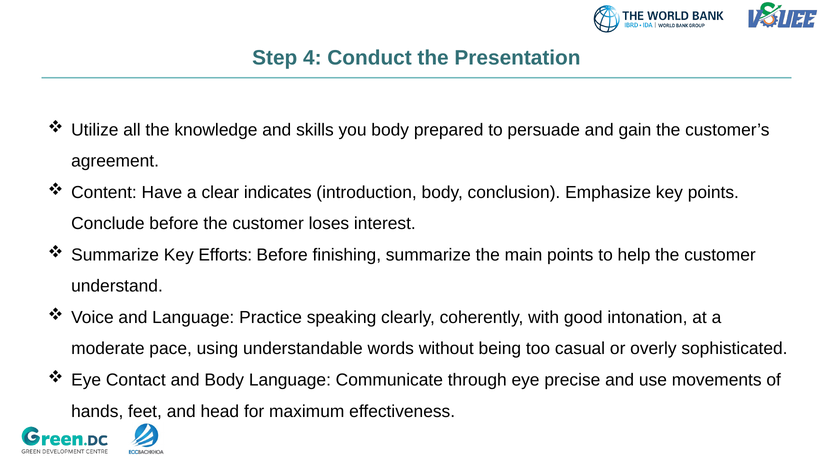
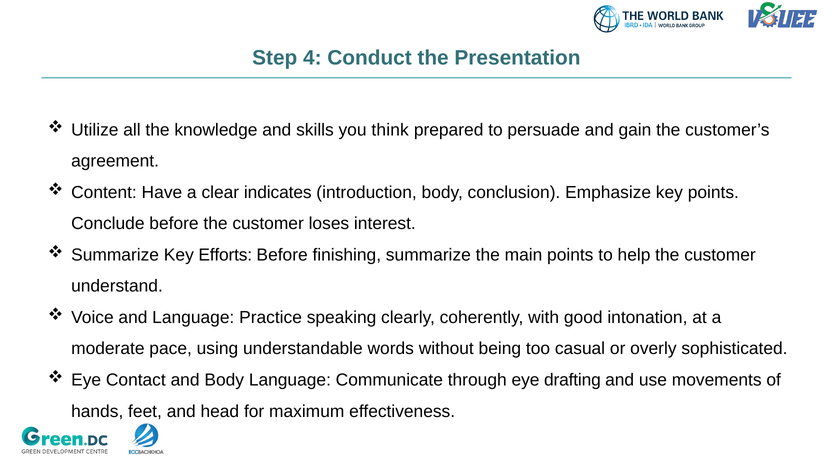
you body: body -> think
precise: precise -> drafting
